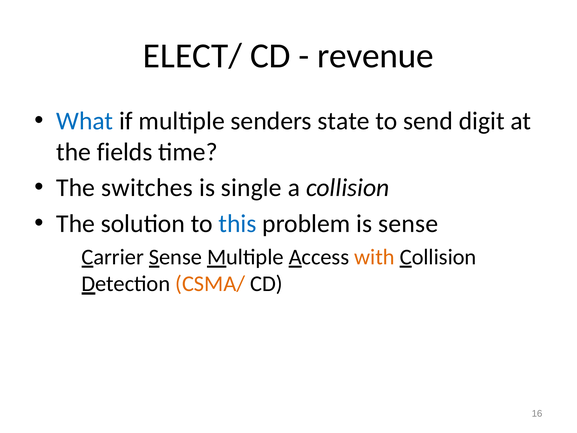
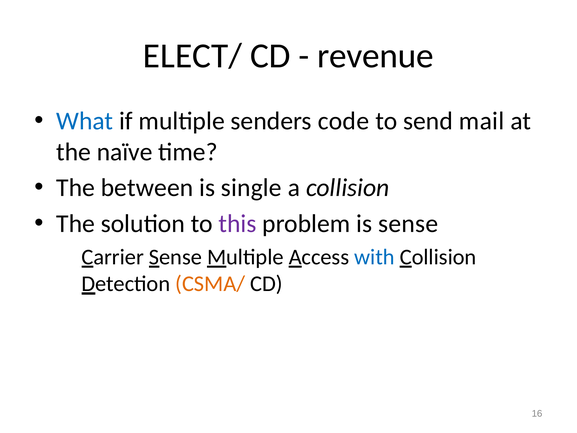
state: state -> code
digit: digit -> mail
fields: fields -> naïve
switches: switches -> between
this colour: blue -> purple
with colour: orange -> blue
